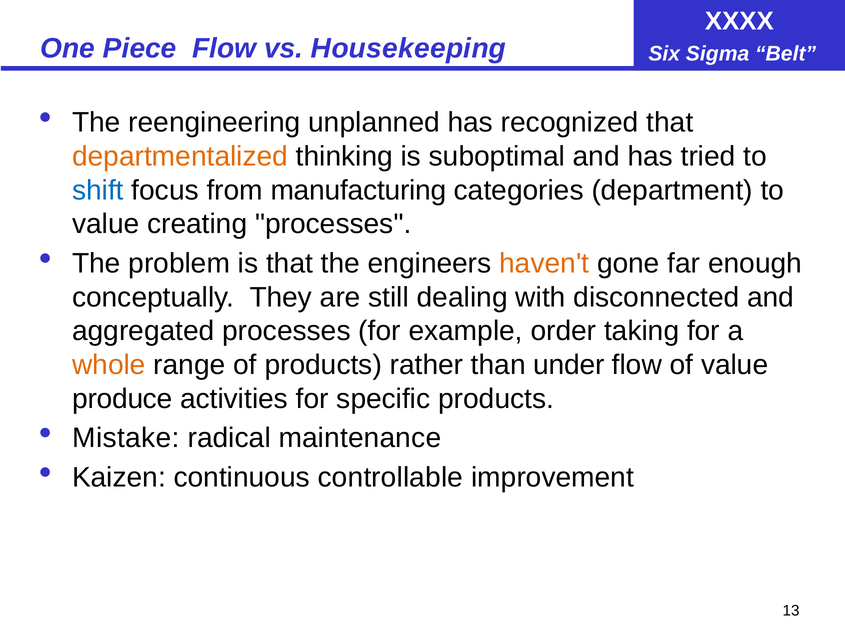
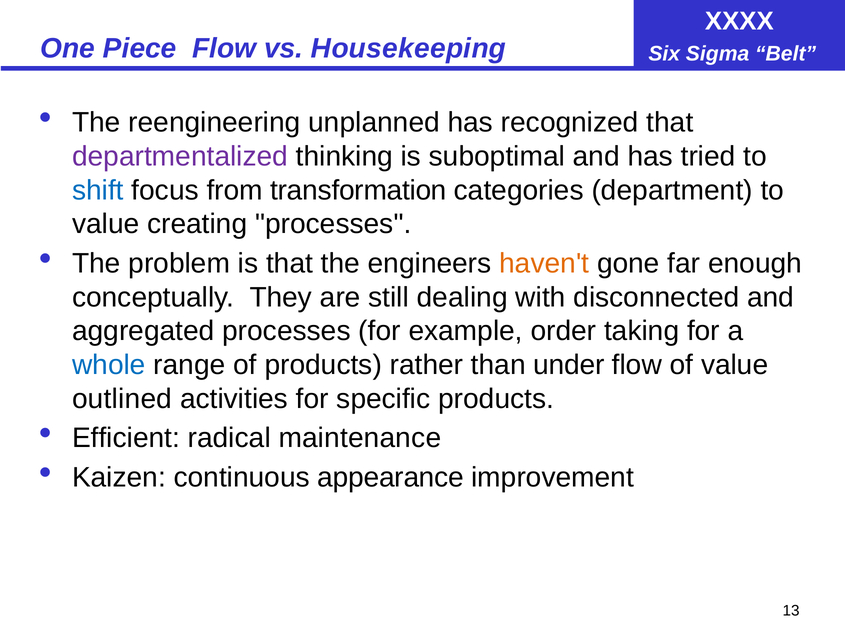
departmentalized colour: orange -> purple
manufacturing: manufacturing -> transformation
whole colour: orange -> blue
produce: produce -> outlined
Mistake: Mistake -> Efficient
controllable: controllable -> appearance
